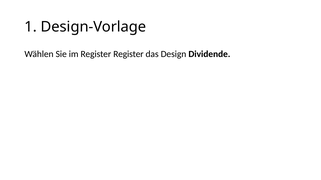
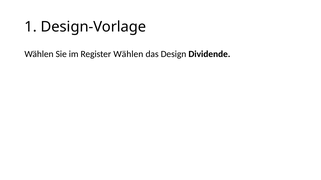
Register Register: Register -> Wählen
